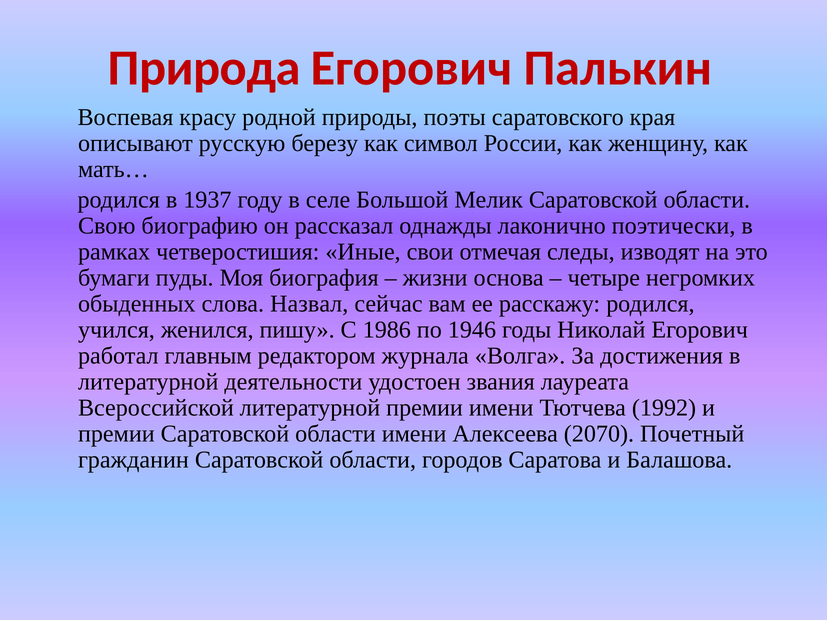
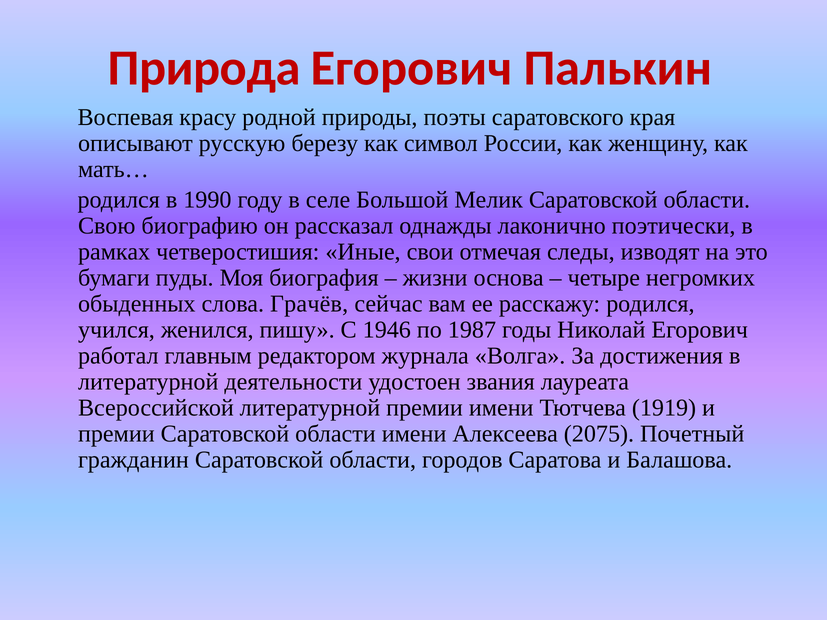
1937: 1937 -> 1990
Назвал: Назвал -> Грачёв
1986: 1986 -> 1946
1946: 1946 -> 1987
1992: 1992 -> 1919
2070: 2070 -> 2075
